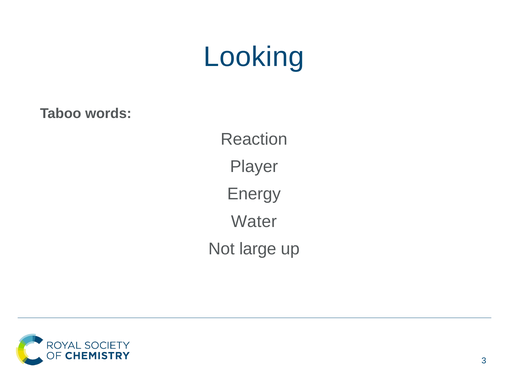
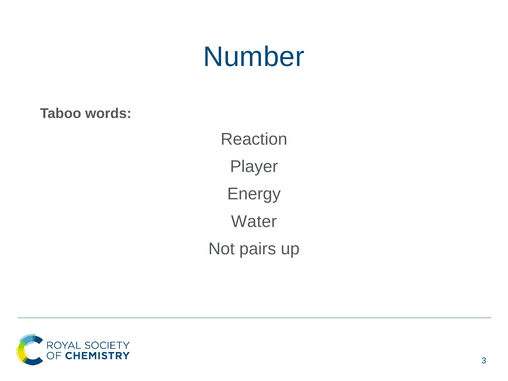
Looking: Looking -> Number
large: large -> pairs
